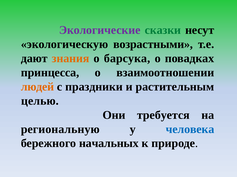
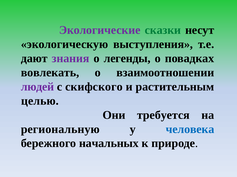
возрастными: возрастными -> выступления
знания colour: orange -> purple
барсука: барсука -> легенды
принцесса: принцесса -> вовлекать
людей colour: orange -> purple
праздники: праздники -> скифского
